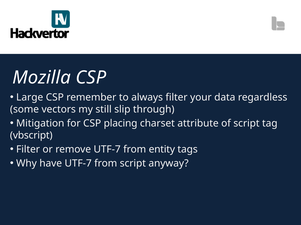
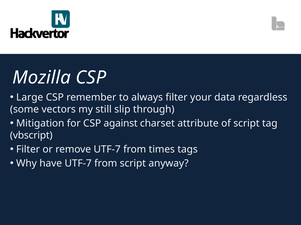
placing: placing -> against
entity: entity -> times
